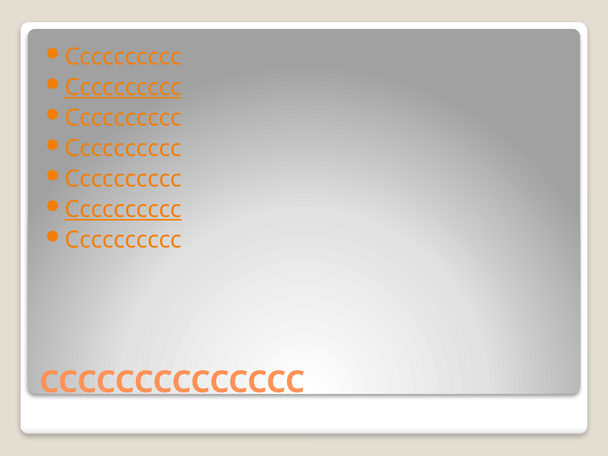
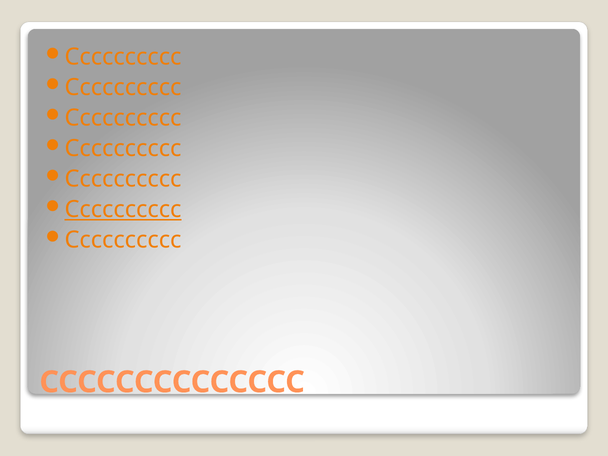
Cccccccccc at (123, 88) underline: present -> none
